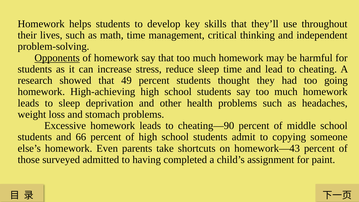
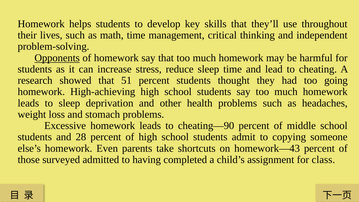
49: 49 -> 51
66: 66 -> 28
paint: paint -> class
